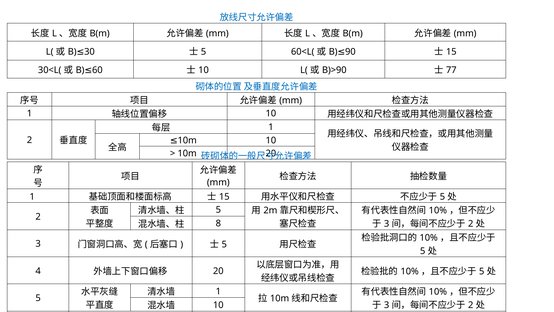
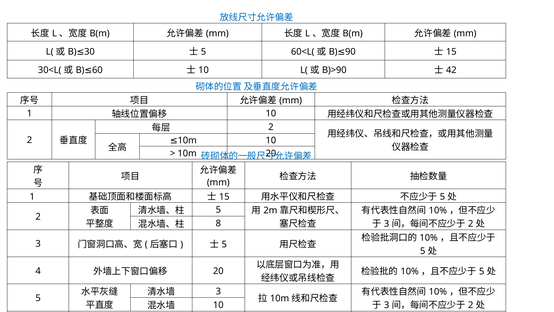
77: 77 -> 42
1 at (271, 127): 1 -> 2
1 at (218, 291): 1 -> 3
